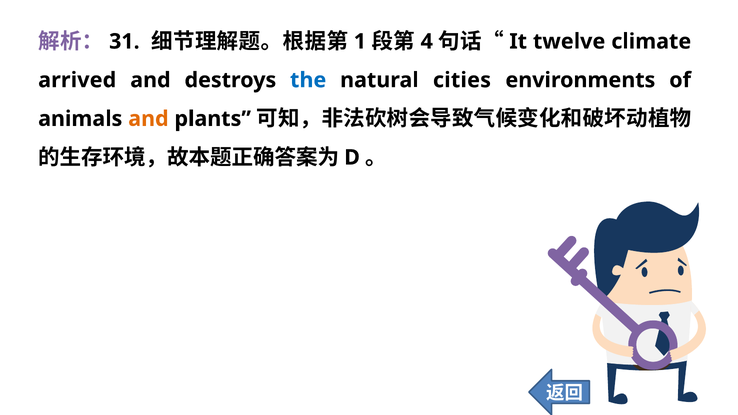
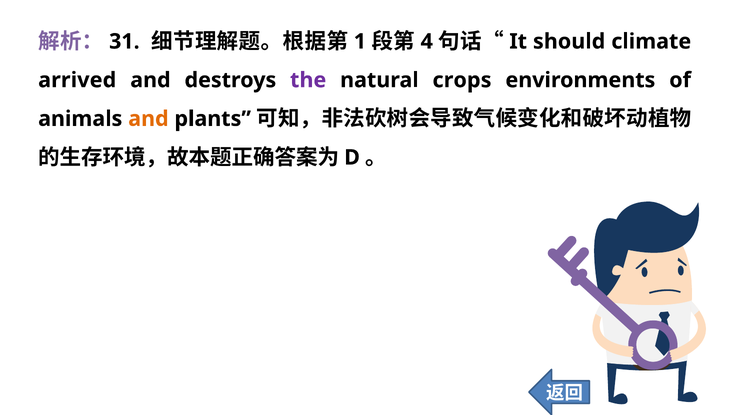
twelve: twelve -> should
the colour: blue -> purple
cities: cities -> crops
